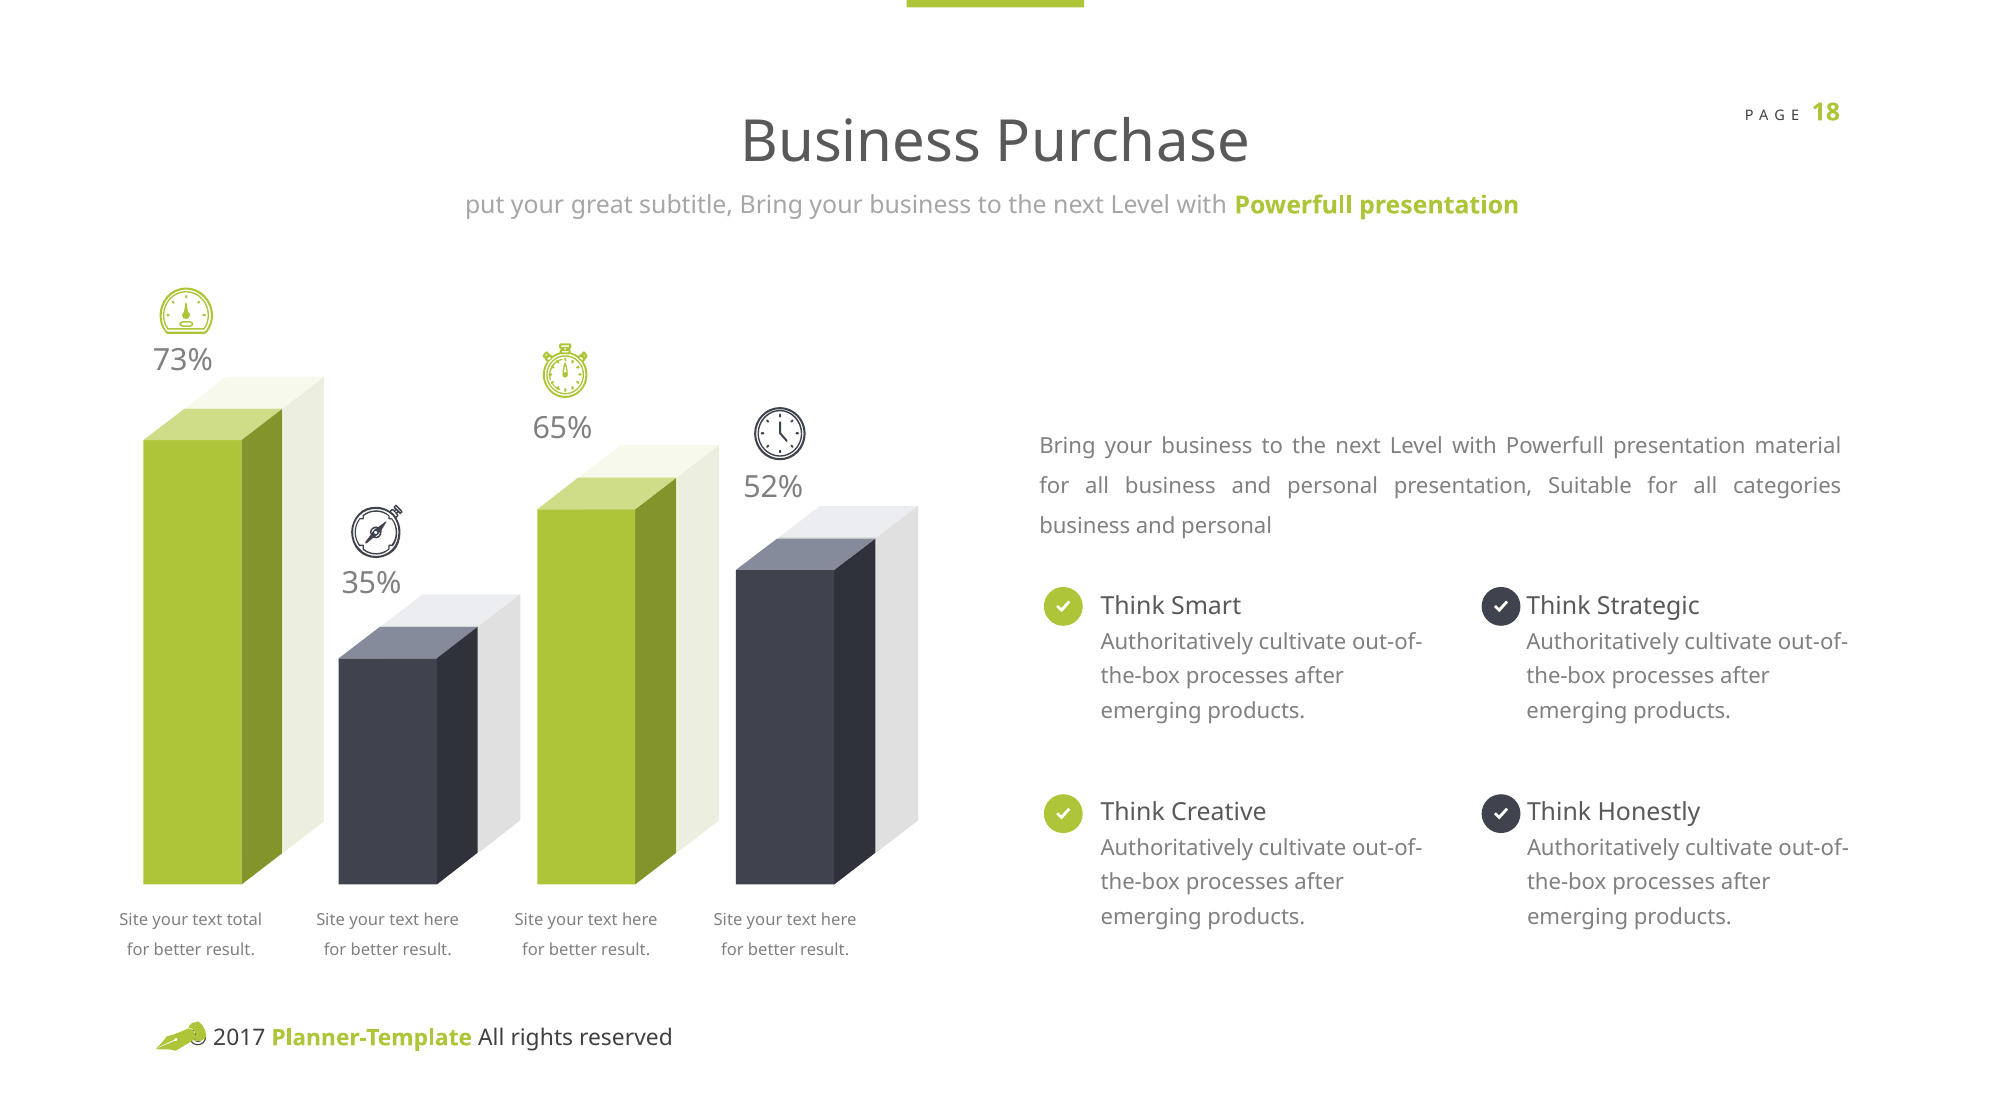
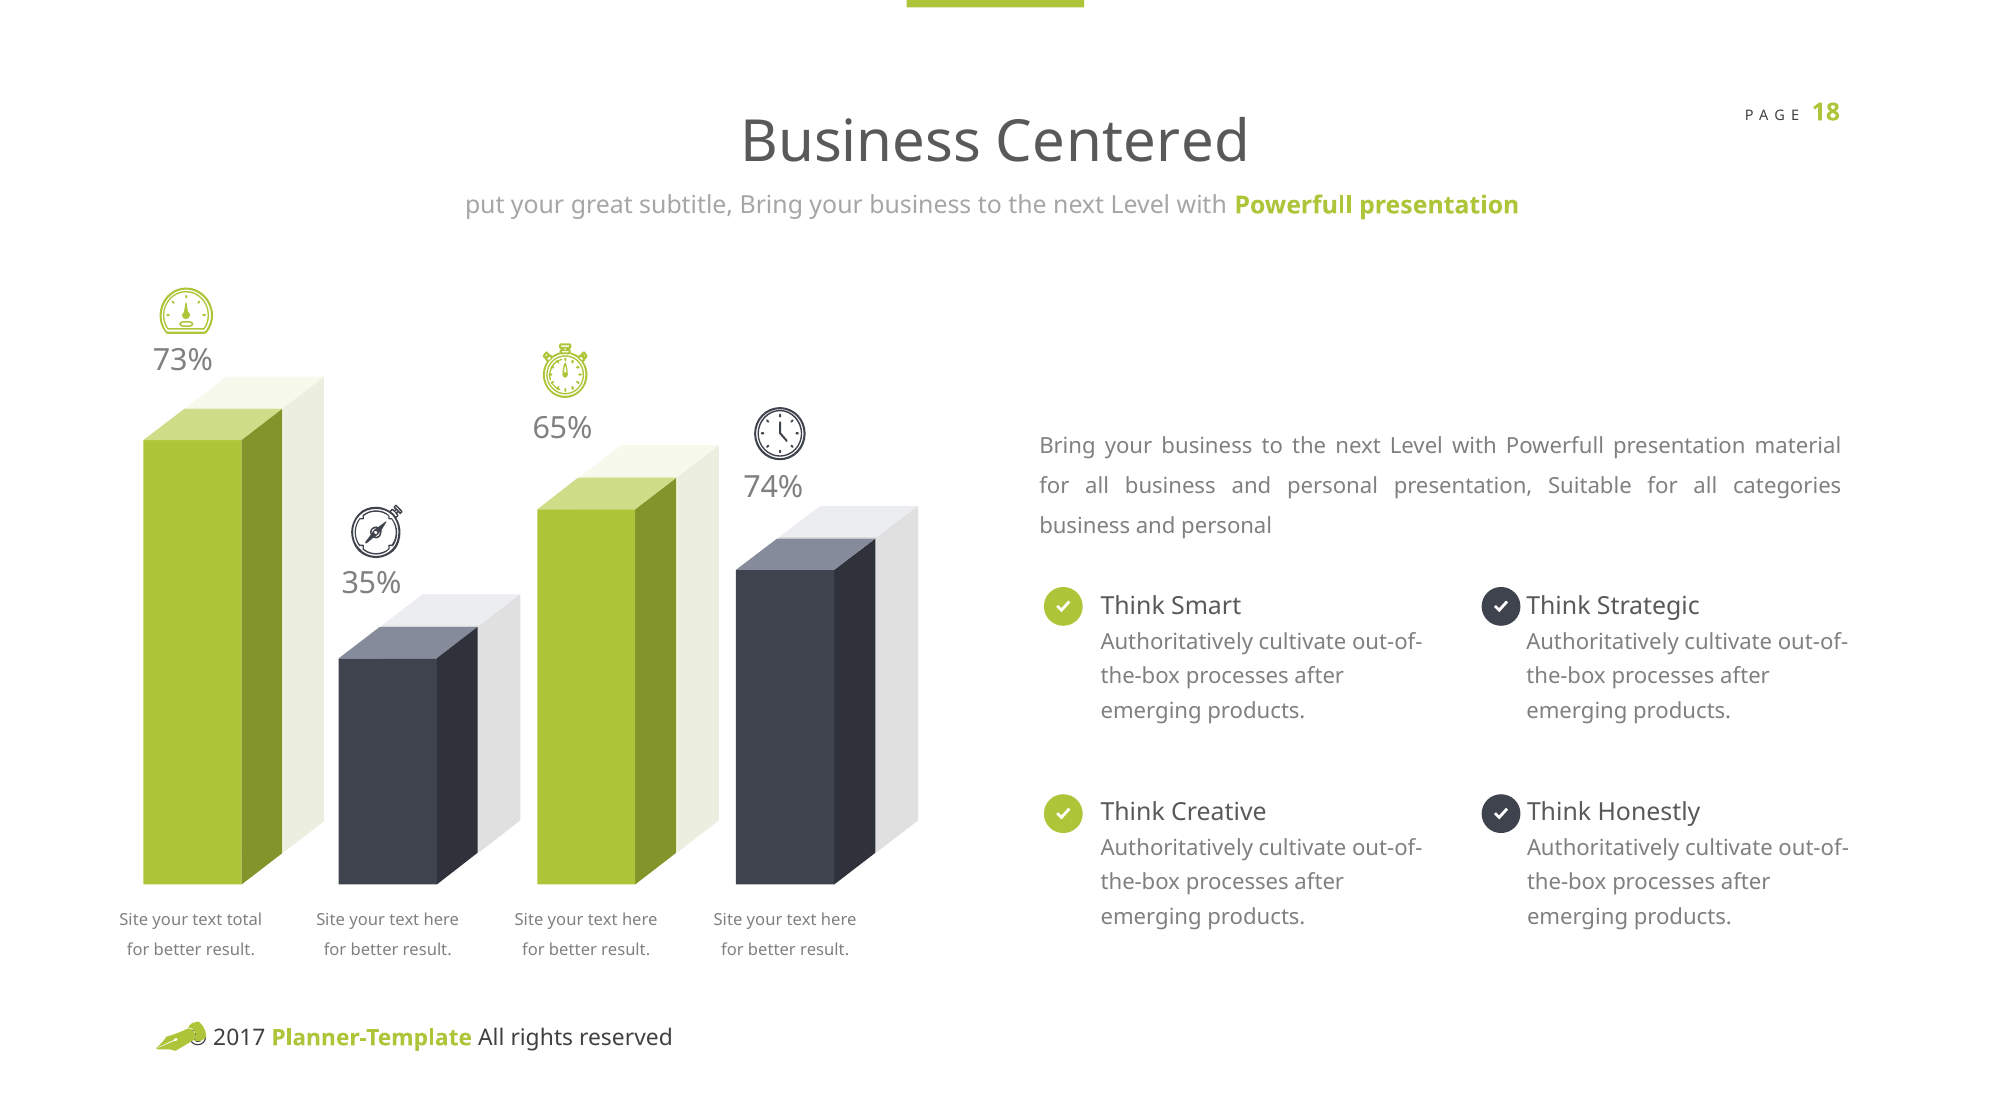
Purchase: Purchase -> Centered
52%: 52% -> 74%
